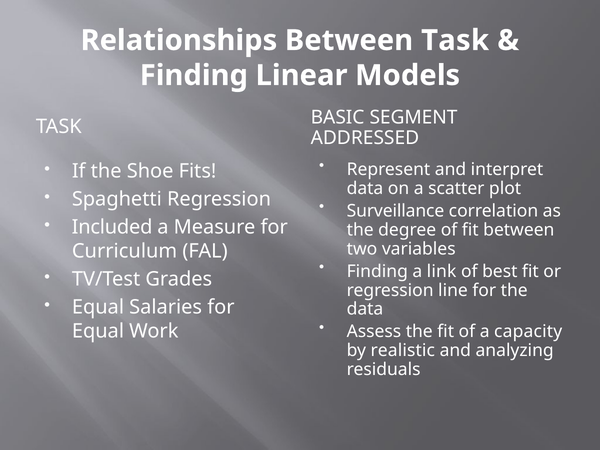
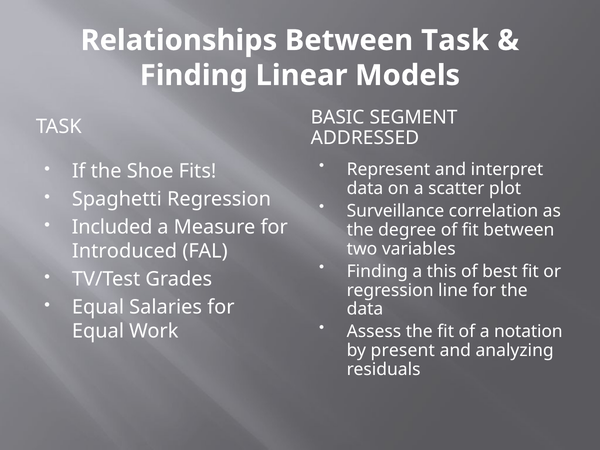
Curriculum: Curriculum -> Introduced
link: link -> this
capacity: capacity -> notation
realistic: realistic -> present
